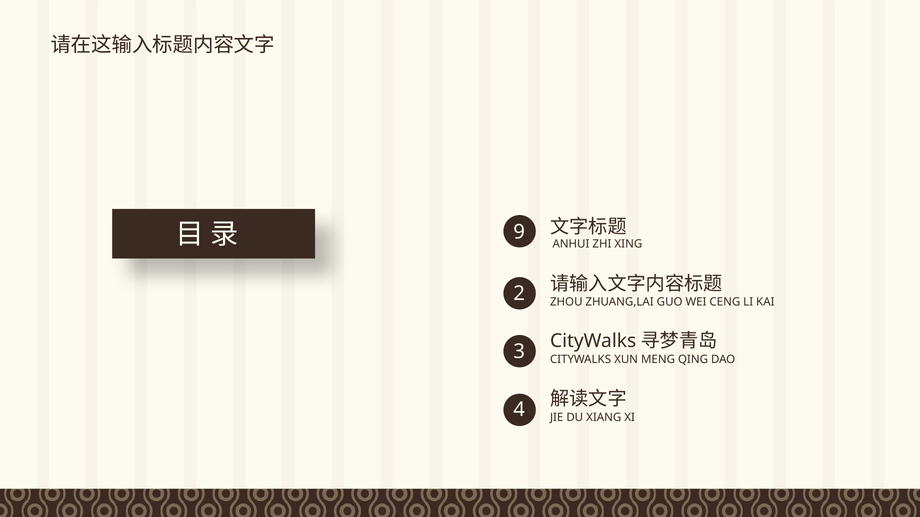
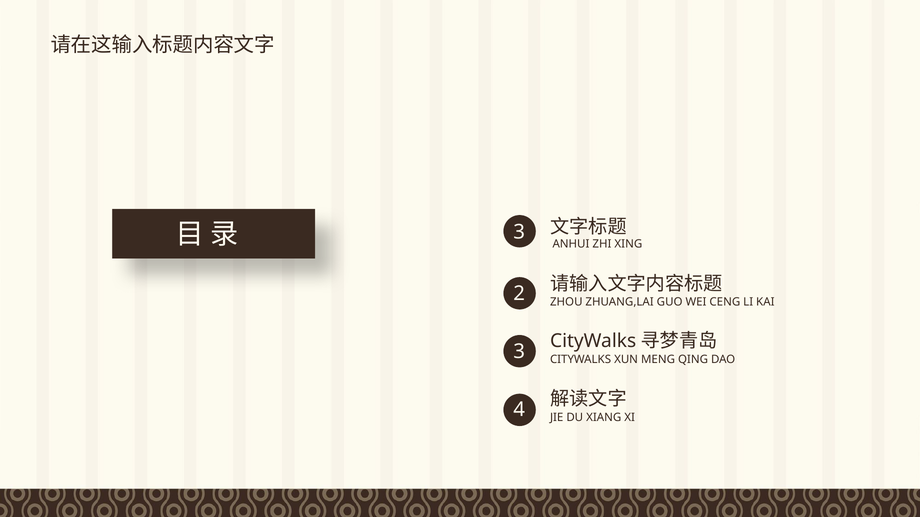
9 at (519, 232): 9 -> 3
